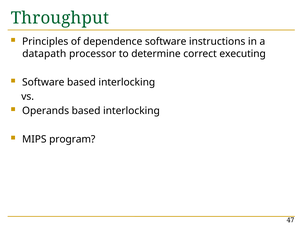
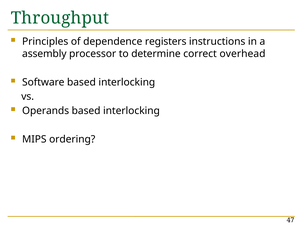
dependence software: software -> registers
datapath: datapath -> assembly
executing: executing -> overhead
program: program -> ordering
